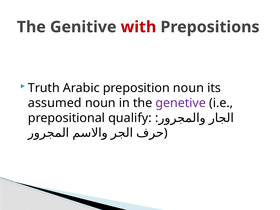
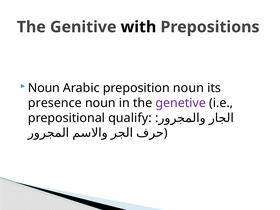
with colour: red -> black
Truth at (44, 88): Truth -> Noun
assumed: assumed -> presence
